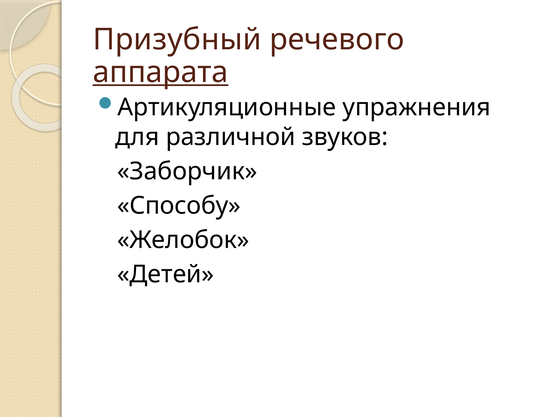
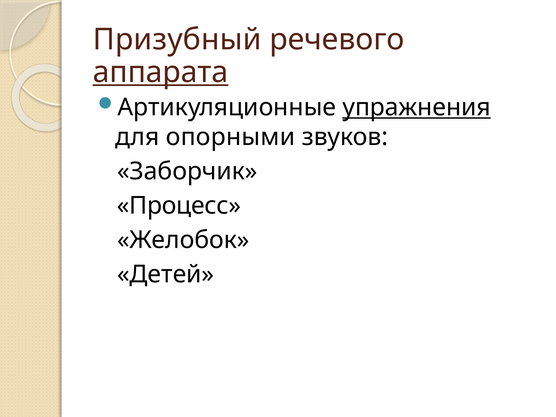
упражнения underline: none -> present
различной: различной -> опорными
Способу: Способу -> Процесс
